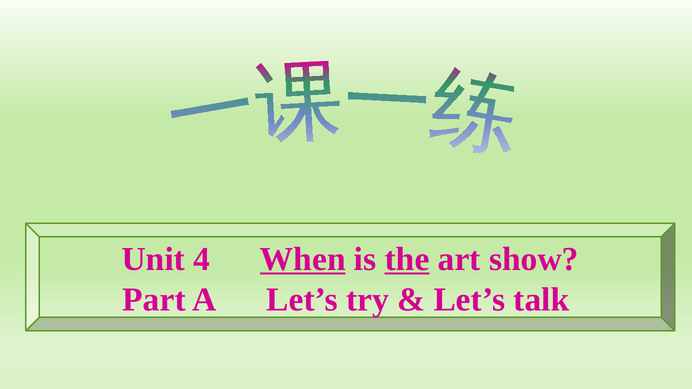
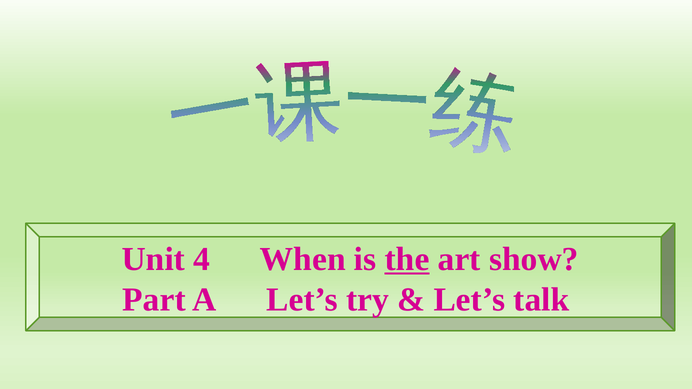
When underline: present -> none
